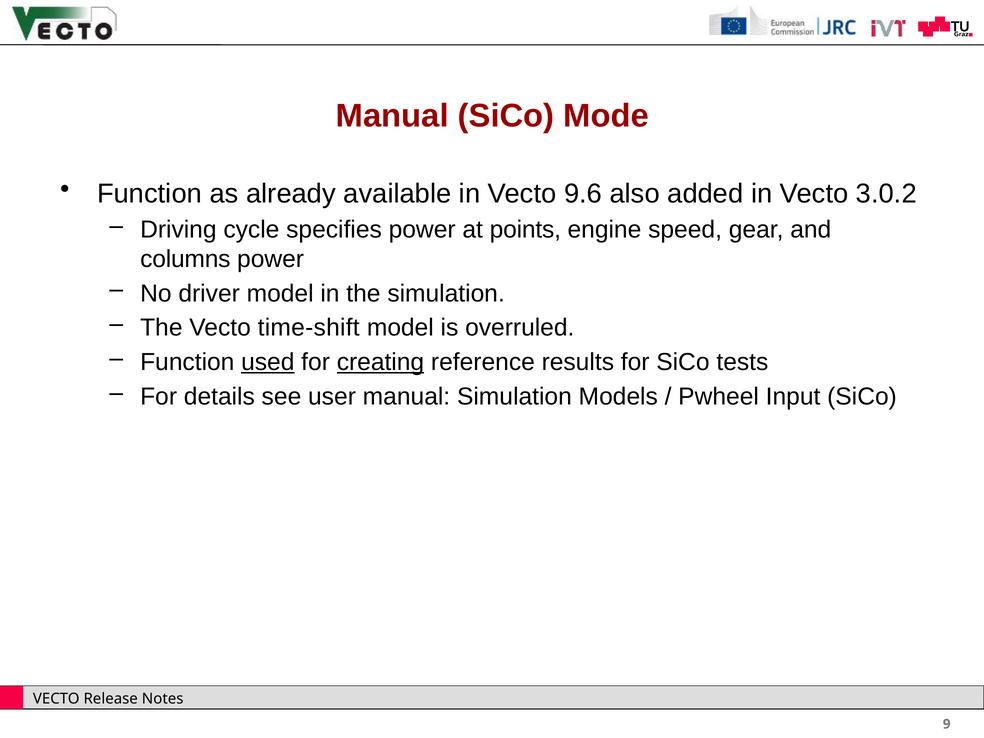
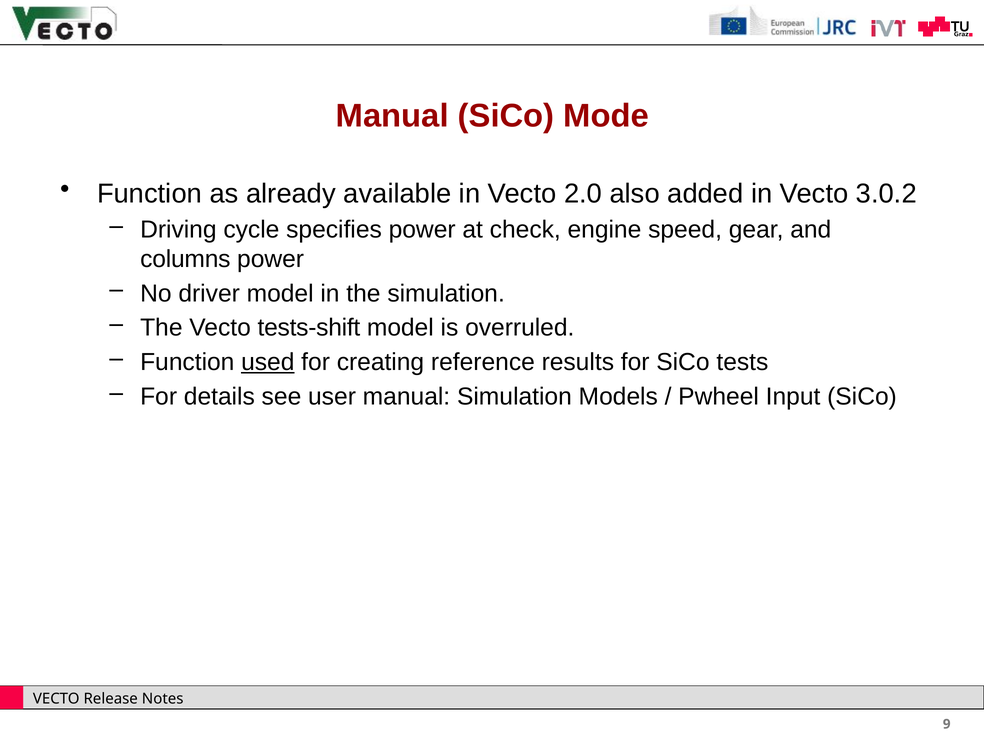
9.6: 9.6 -> 2.0
points: points -> check
time-shift: time-shift -> tests-shift
creating underline: present -> none
